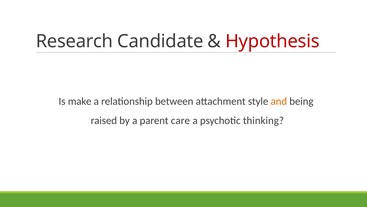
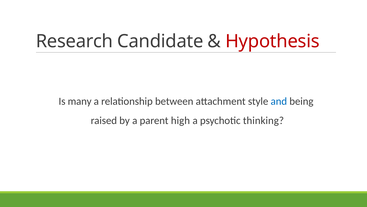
make: make -> many
and colour: orange -> blue
care: care -> high
